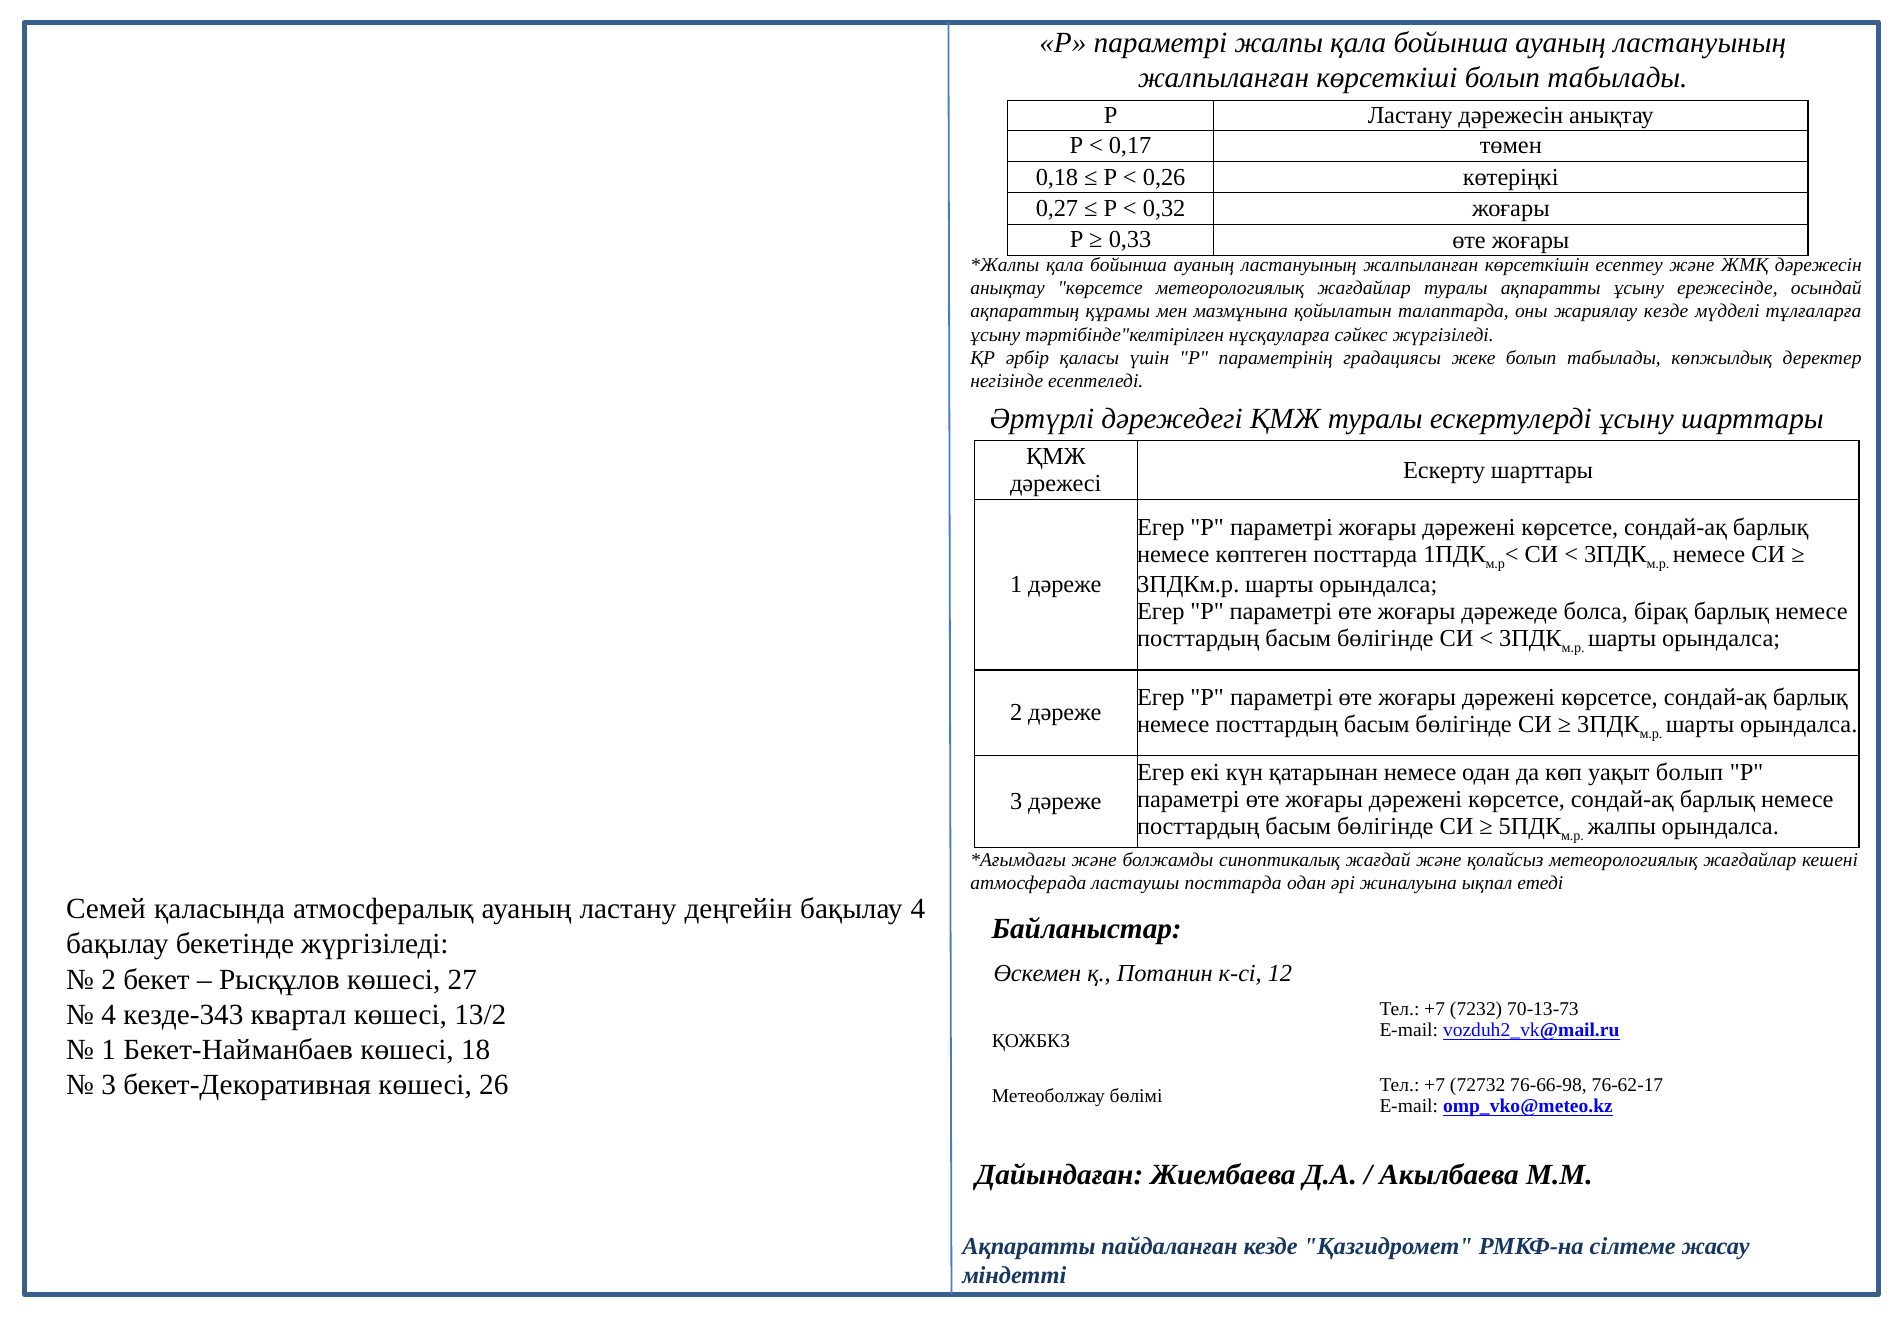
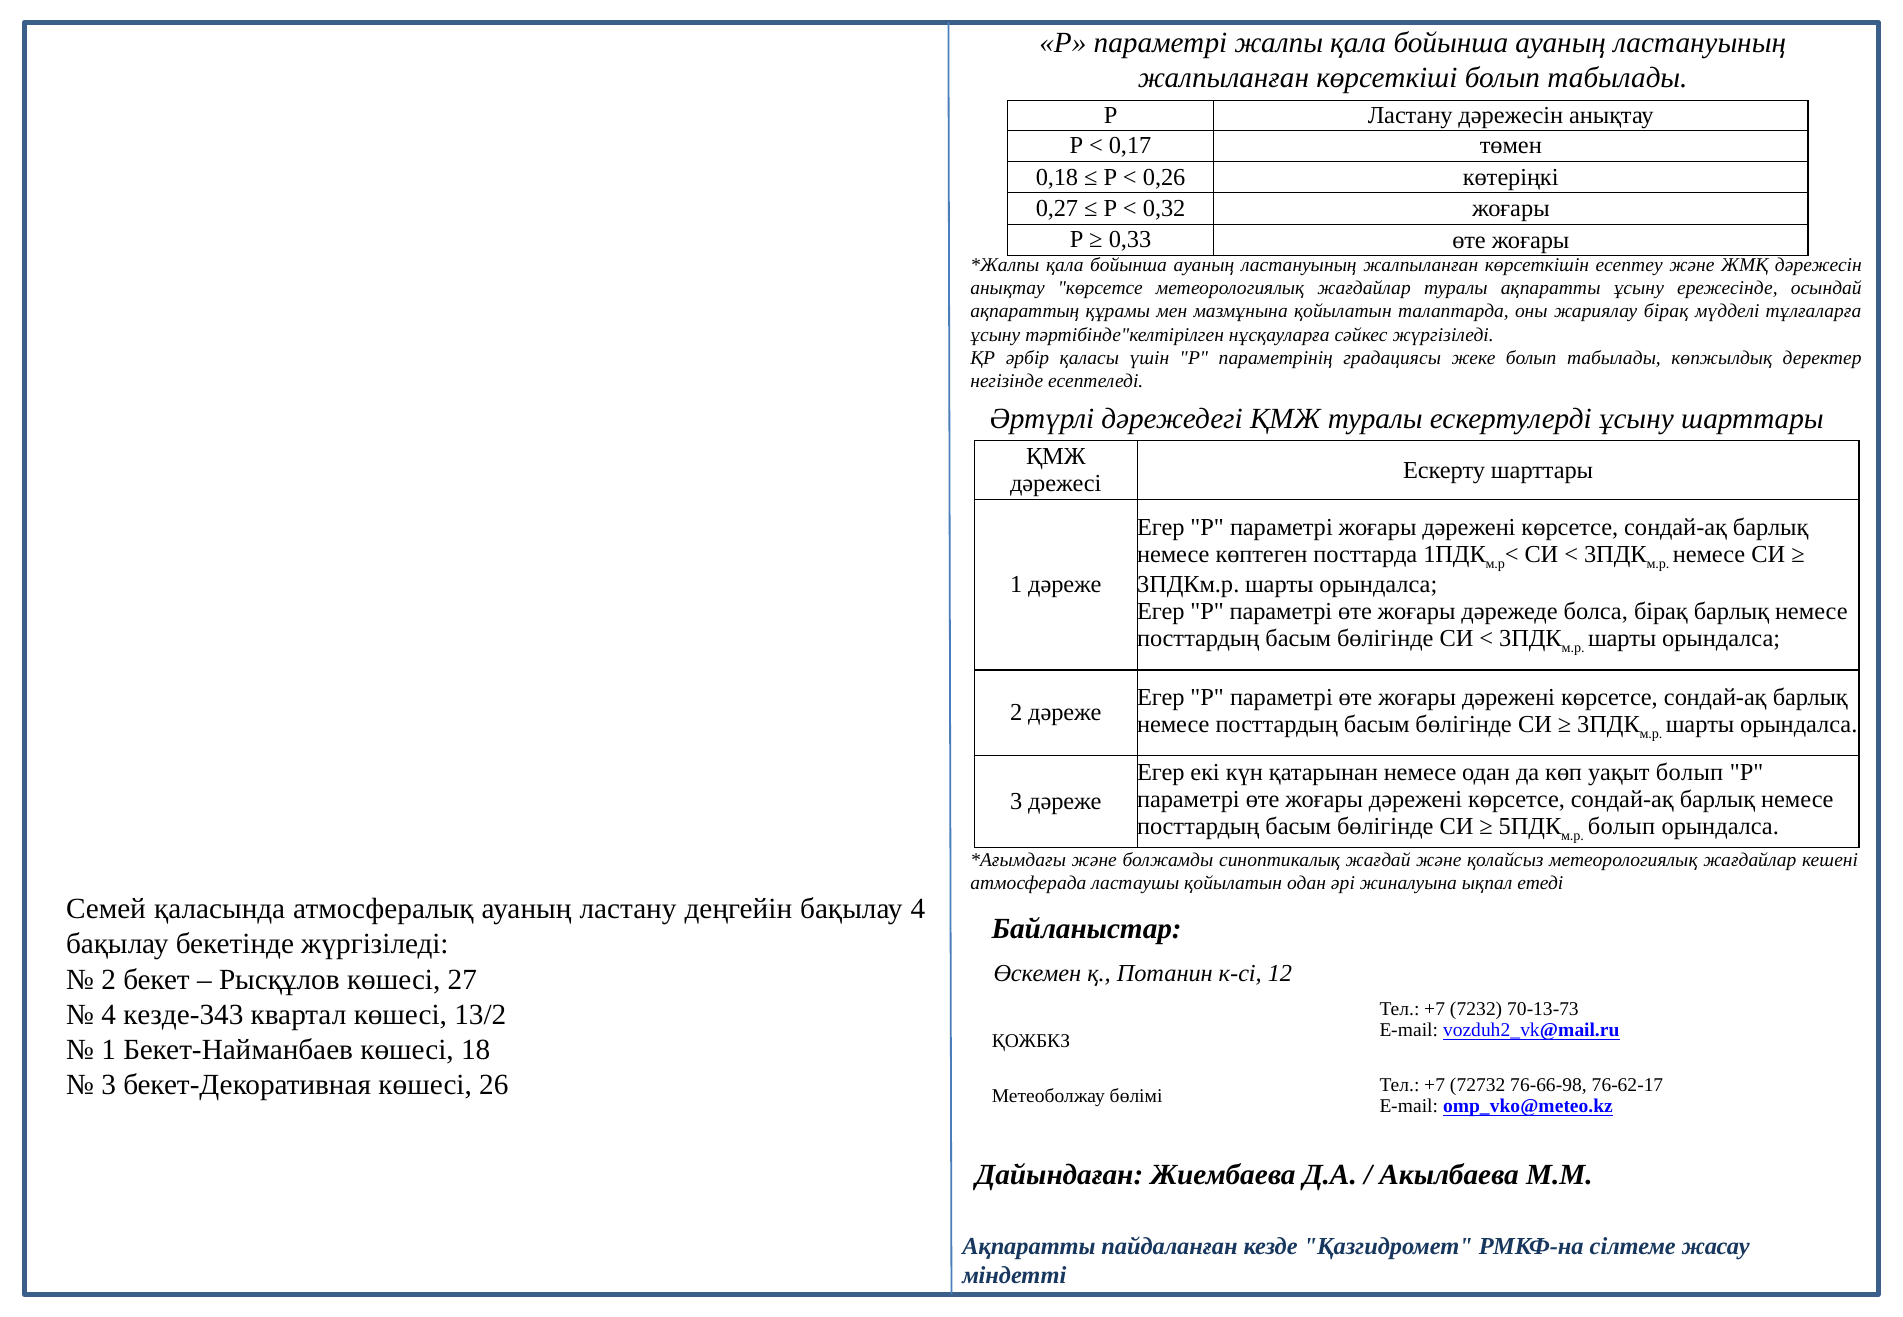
жариялау кезде: кезде -> бірақ
жалпы at (1622, 827): жалпы -> болып
ластаушы посттарда: посттарда -> қойылатын
